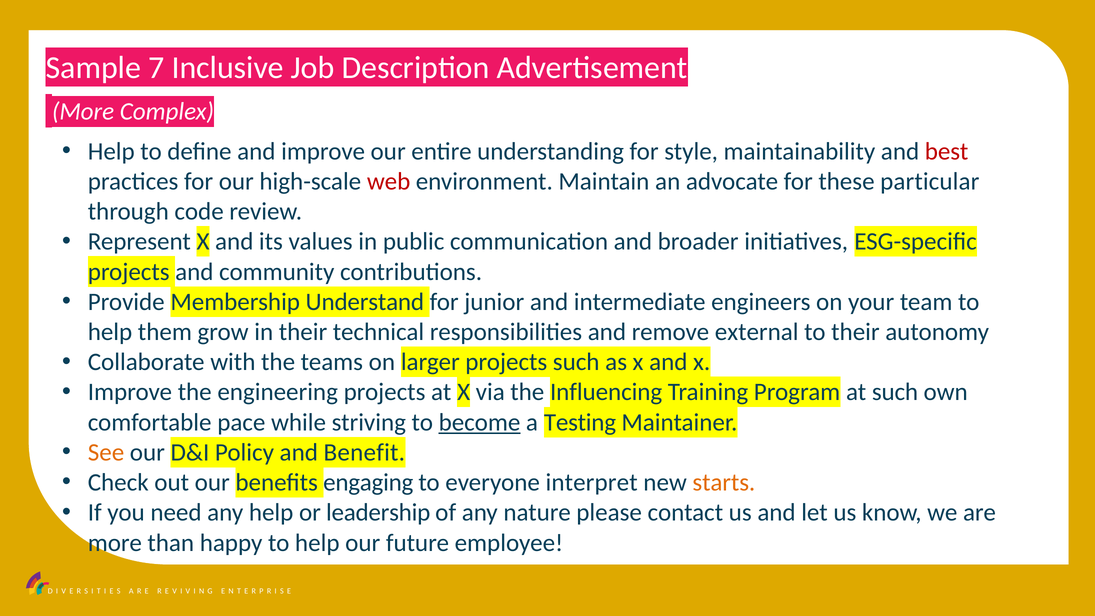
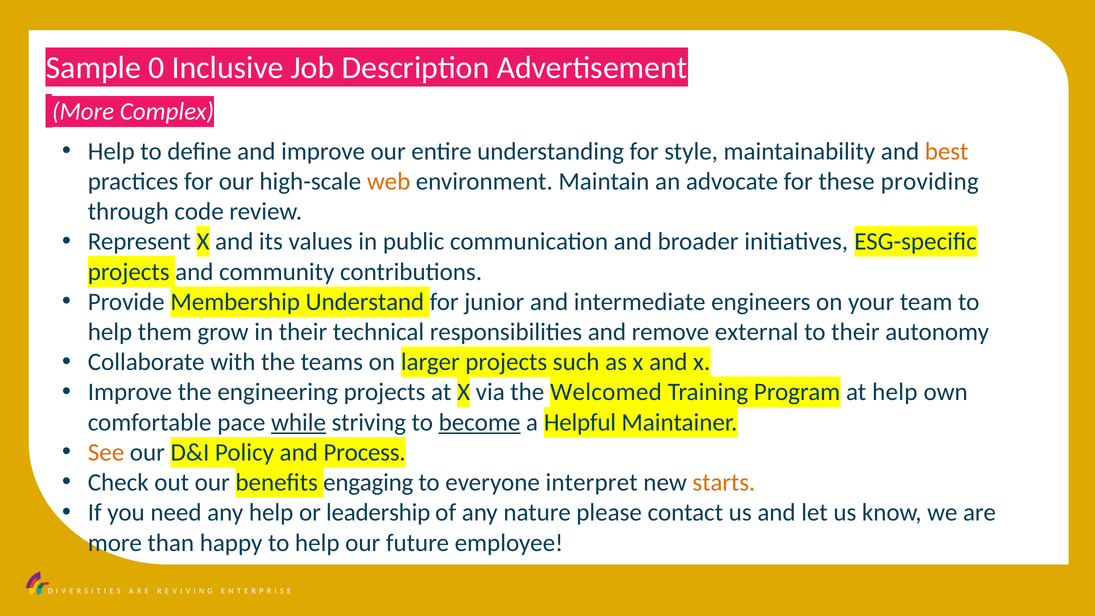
7: 7 -> 0
best colour: red -> orange
web colour: red -> orange
particular: particular -> providing
Influencing: Influencing -> Welcomed
at such: such -> help
while underline: none -> present
Testing: Testing -> Helpful
Benefit: Benefit -> Process
